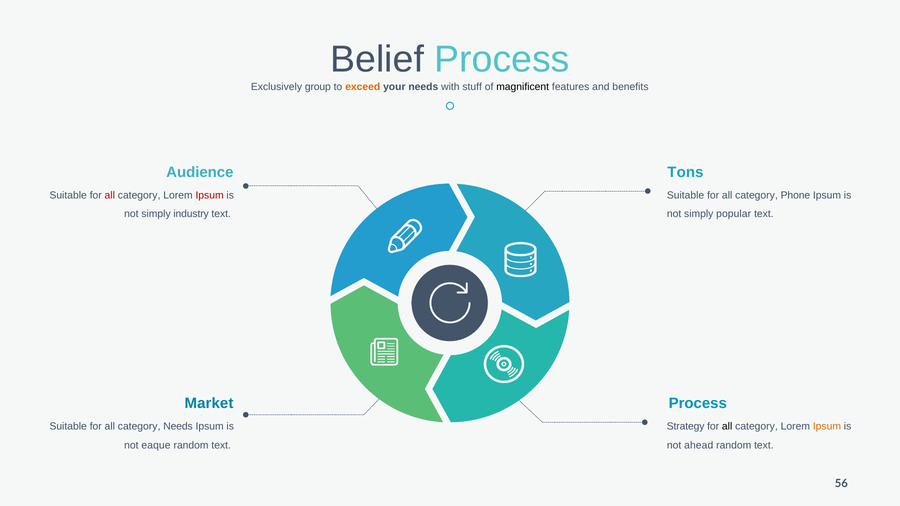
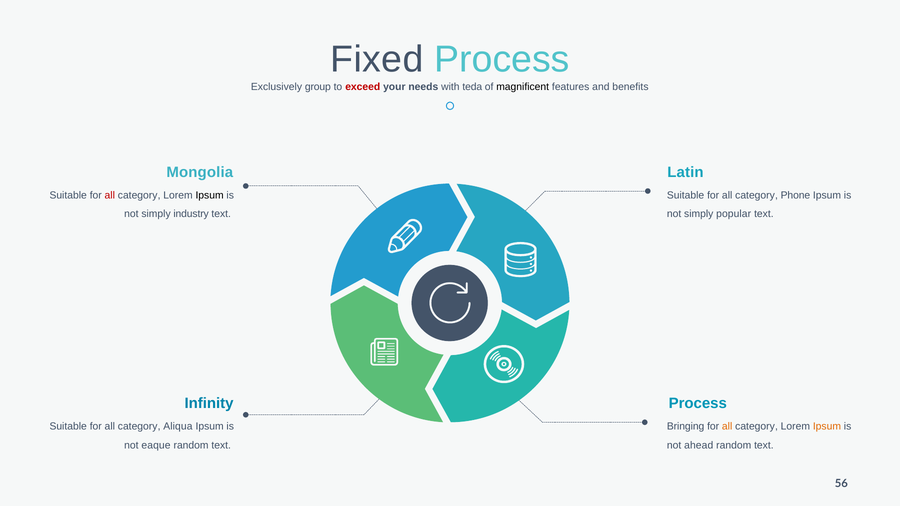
Belief: Belief -> Fixed
exceed colour: orange -> red
stuff: stuff -> teda
Audience: Audience -> Mongolia
Tons: Tons -> Latin
Ipsum at (210, 195) colour: red -> black
Market: Market -> Infinity
category Needs: Needs -> Aliqua
Strategy: Strategy -> Bringing
all at (727, 427) colour: black -> orange
